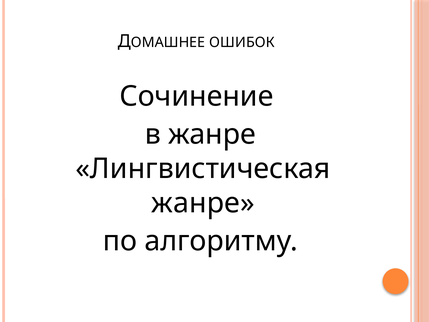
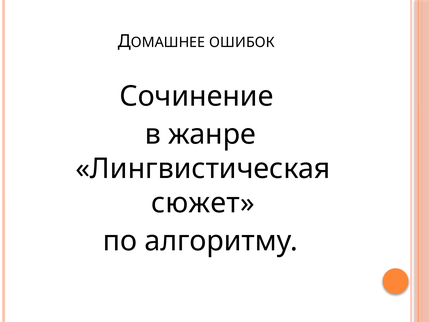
жанре at (203, 203): жанре -> сюжет
